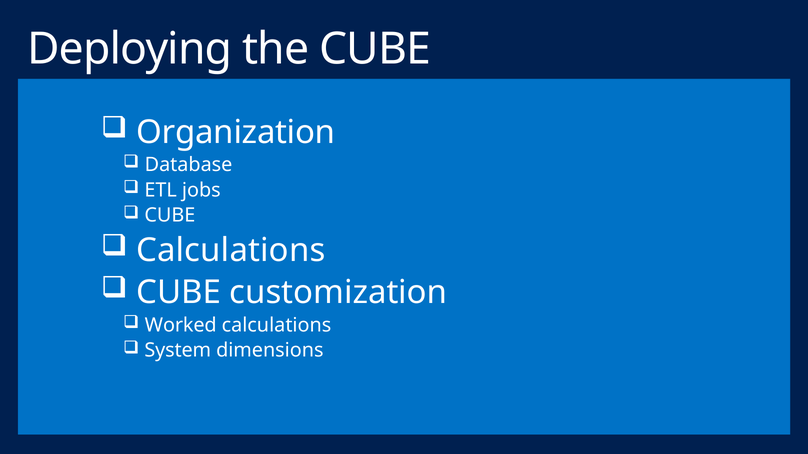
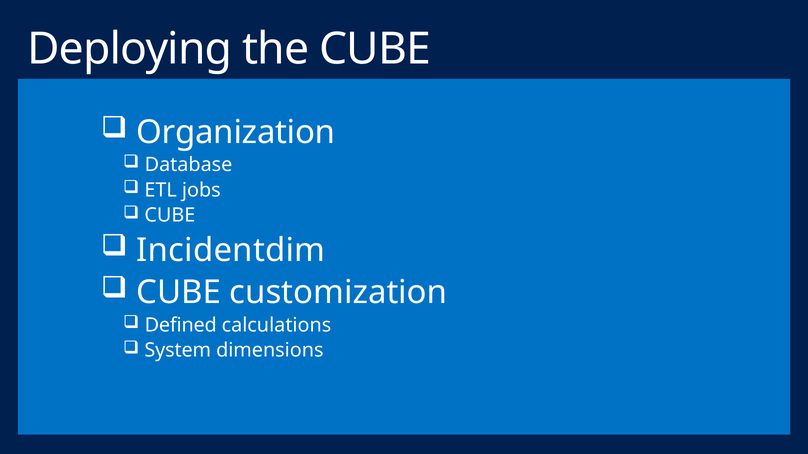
Calculations at (231, 251): Calculations -> Incidentdim
Worked: Worked -> Defined
